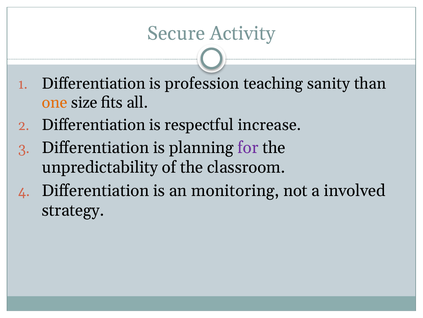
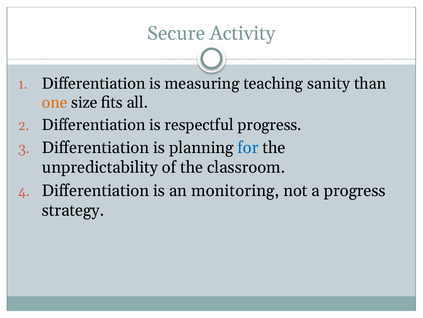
profession: profession -> measuring
respectful increase: increase -> progress
for colour: purple -> blue
a involved: involved -> progress
